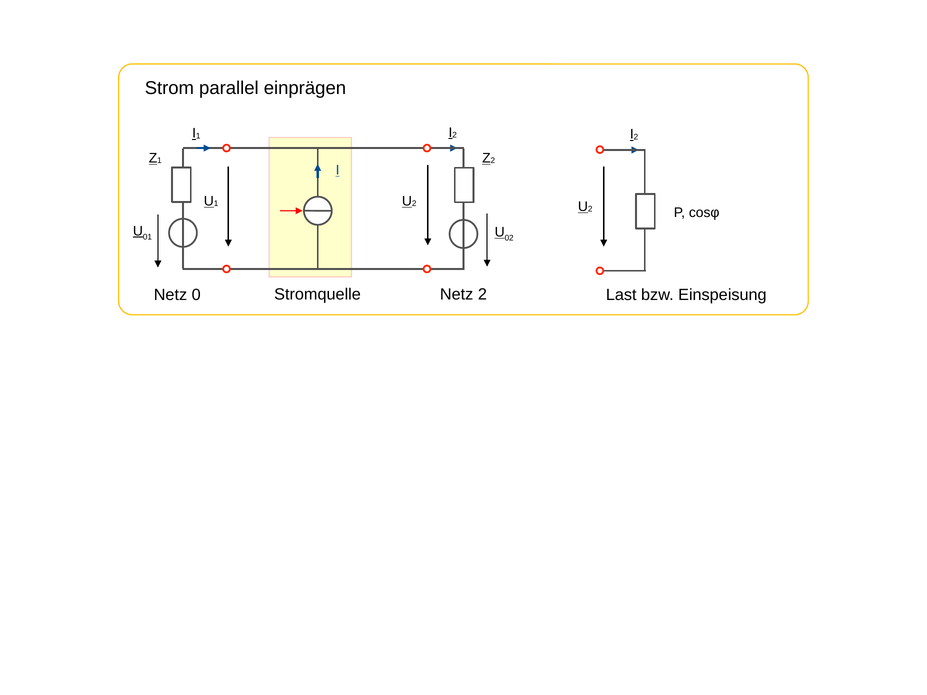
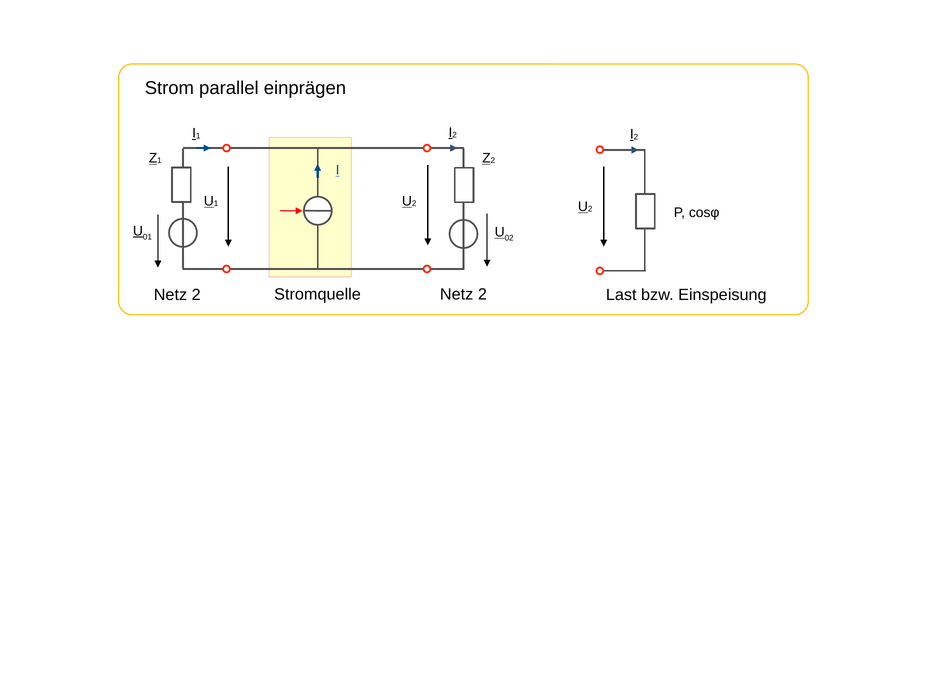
0 at (196, 295): 0 -> 2
